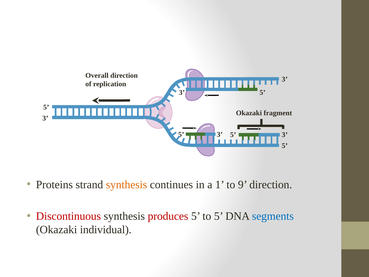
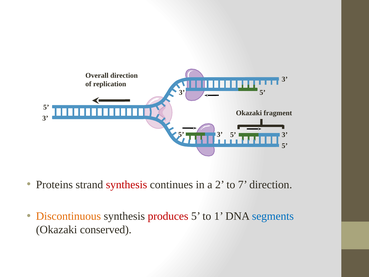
synthesis at (127, 184) colour: orange -> red
1: 1 -> 2
9: 9 -> 7
Discontinuous colour: red -> orange
to 5: 5 -> 1
individual: individual -> conserved
